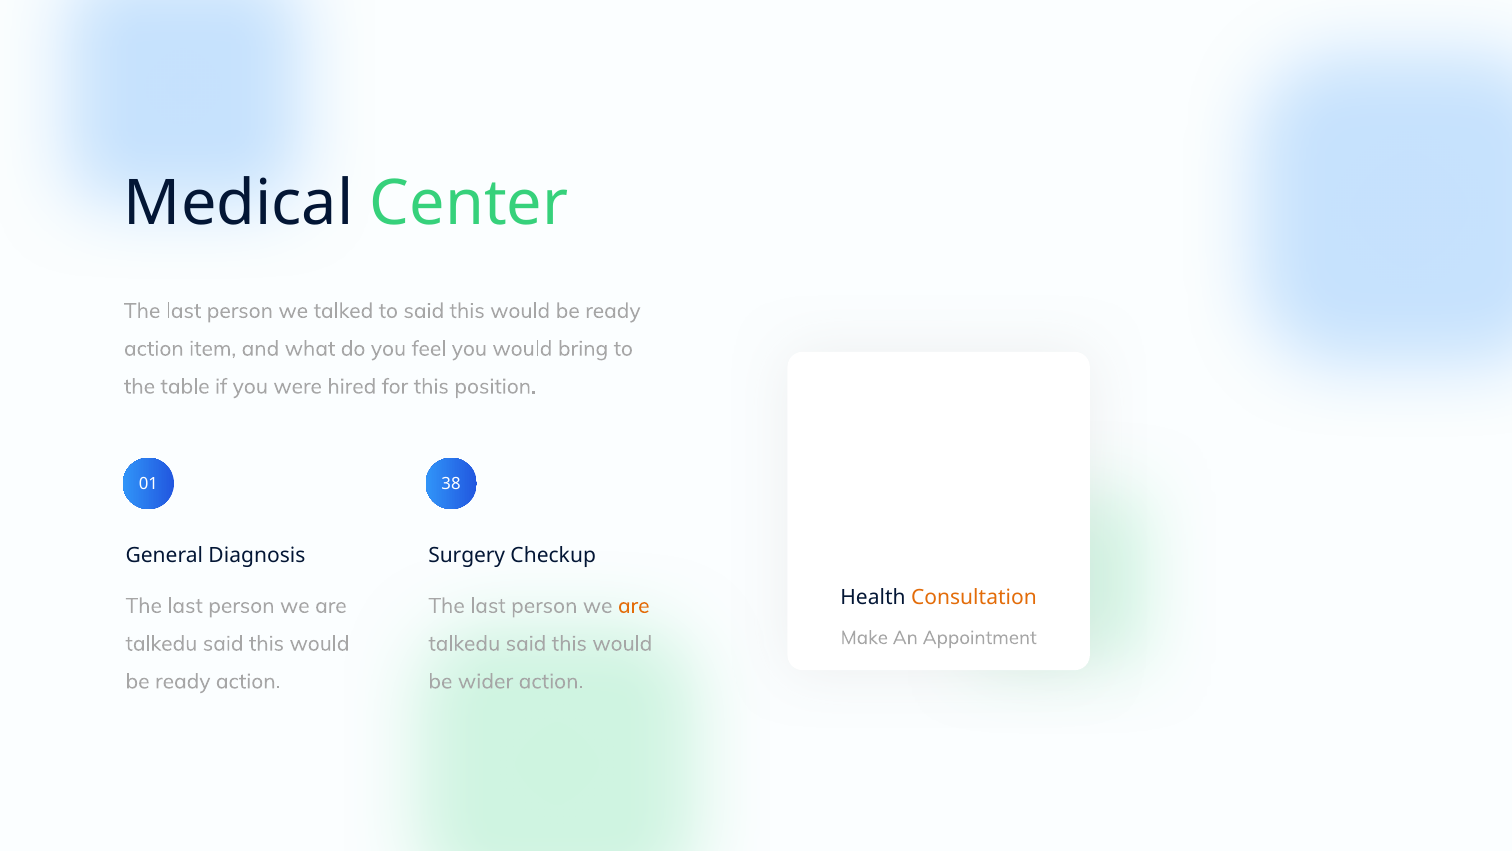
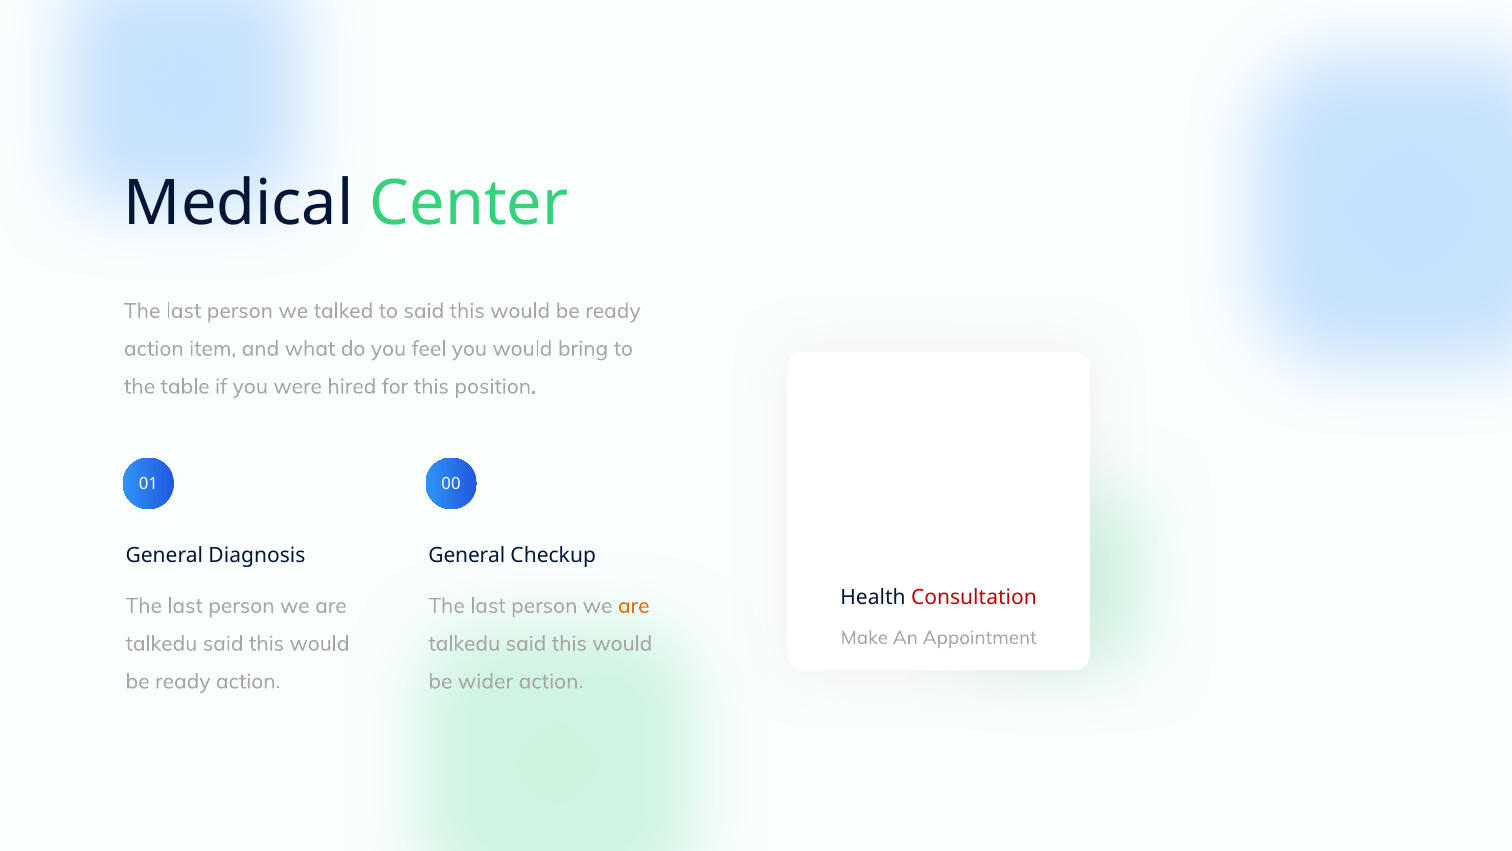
38: 38 -> 00
Surgery at (467, 555): Surgery -> General
Consultation colour: orange -> red
